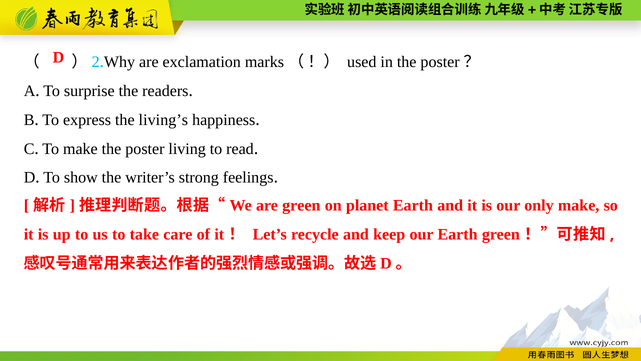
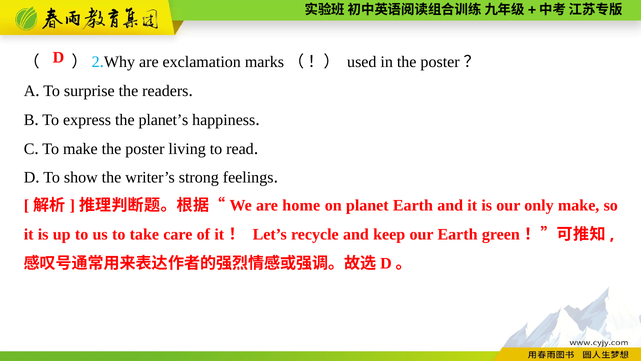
living’s: living’s -> planet’s
are green: green -> home
